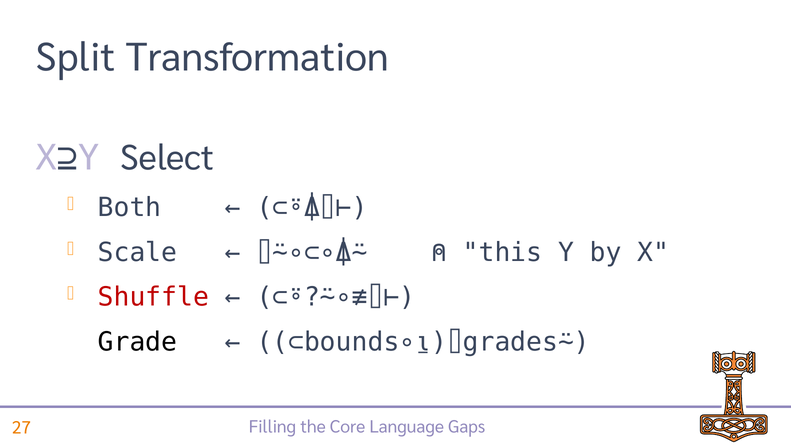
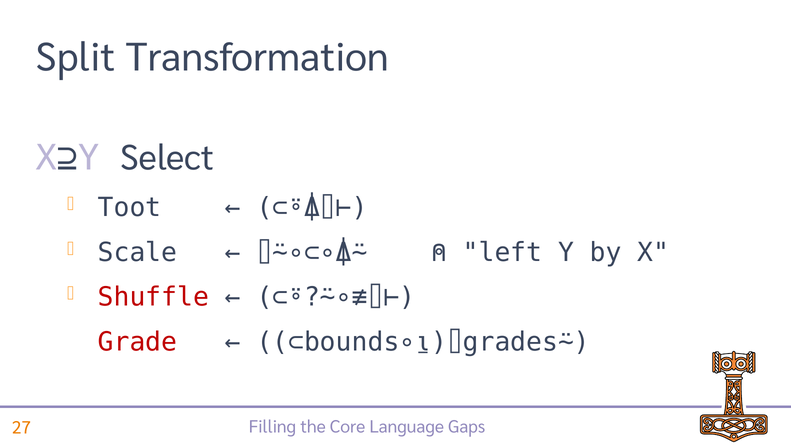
Both: Both -> Toot
this: this -> left
Grade colour: black -> red
